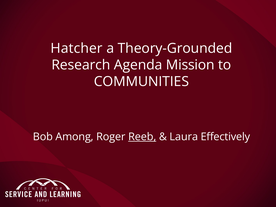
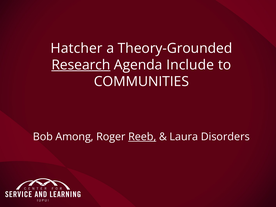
Research underline: none -> present
Mission: Mission -> Include
Effectively: Effectively -> Disorders
